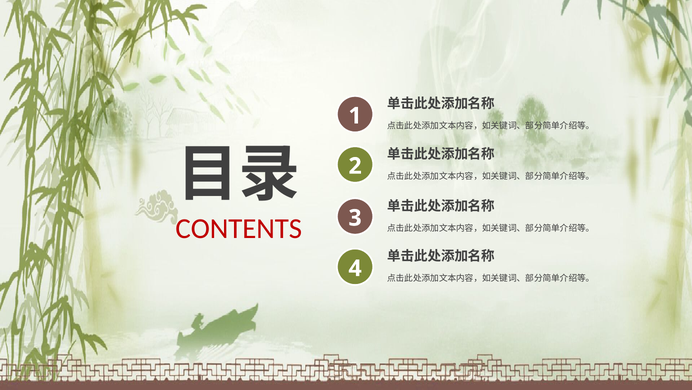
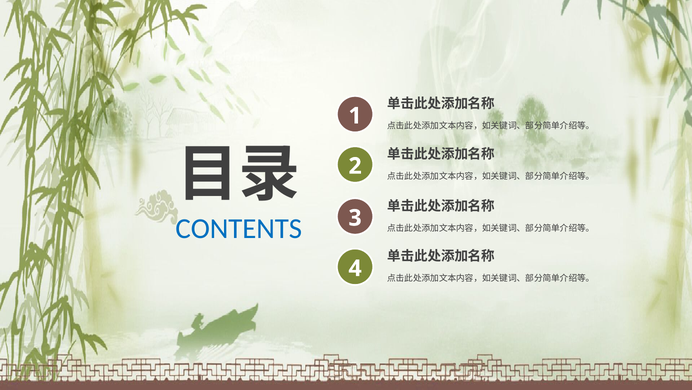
CONTENTS colour: red -> blue
